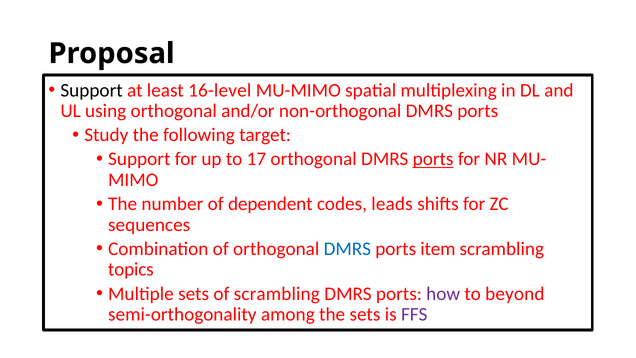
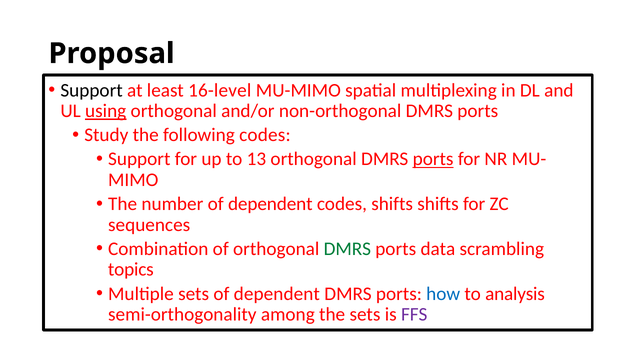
using underline: none -> present
following target: target -> codes
17: 17 -> 13
codes leads: leads -> shifts
DMRS at (347, 249) colour: blue -> green
item: item -> data
sets of scrambling: scrambling -> dependent
how colour: purple -> blue
beyond: beyond -> analysis
